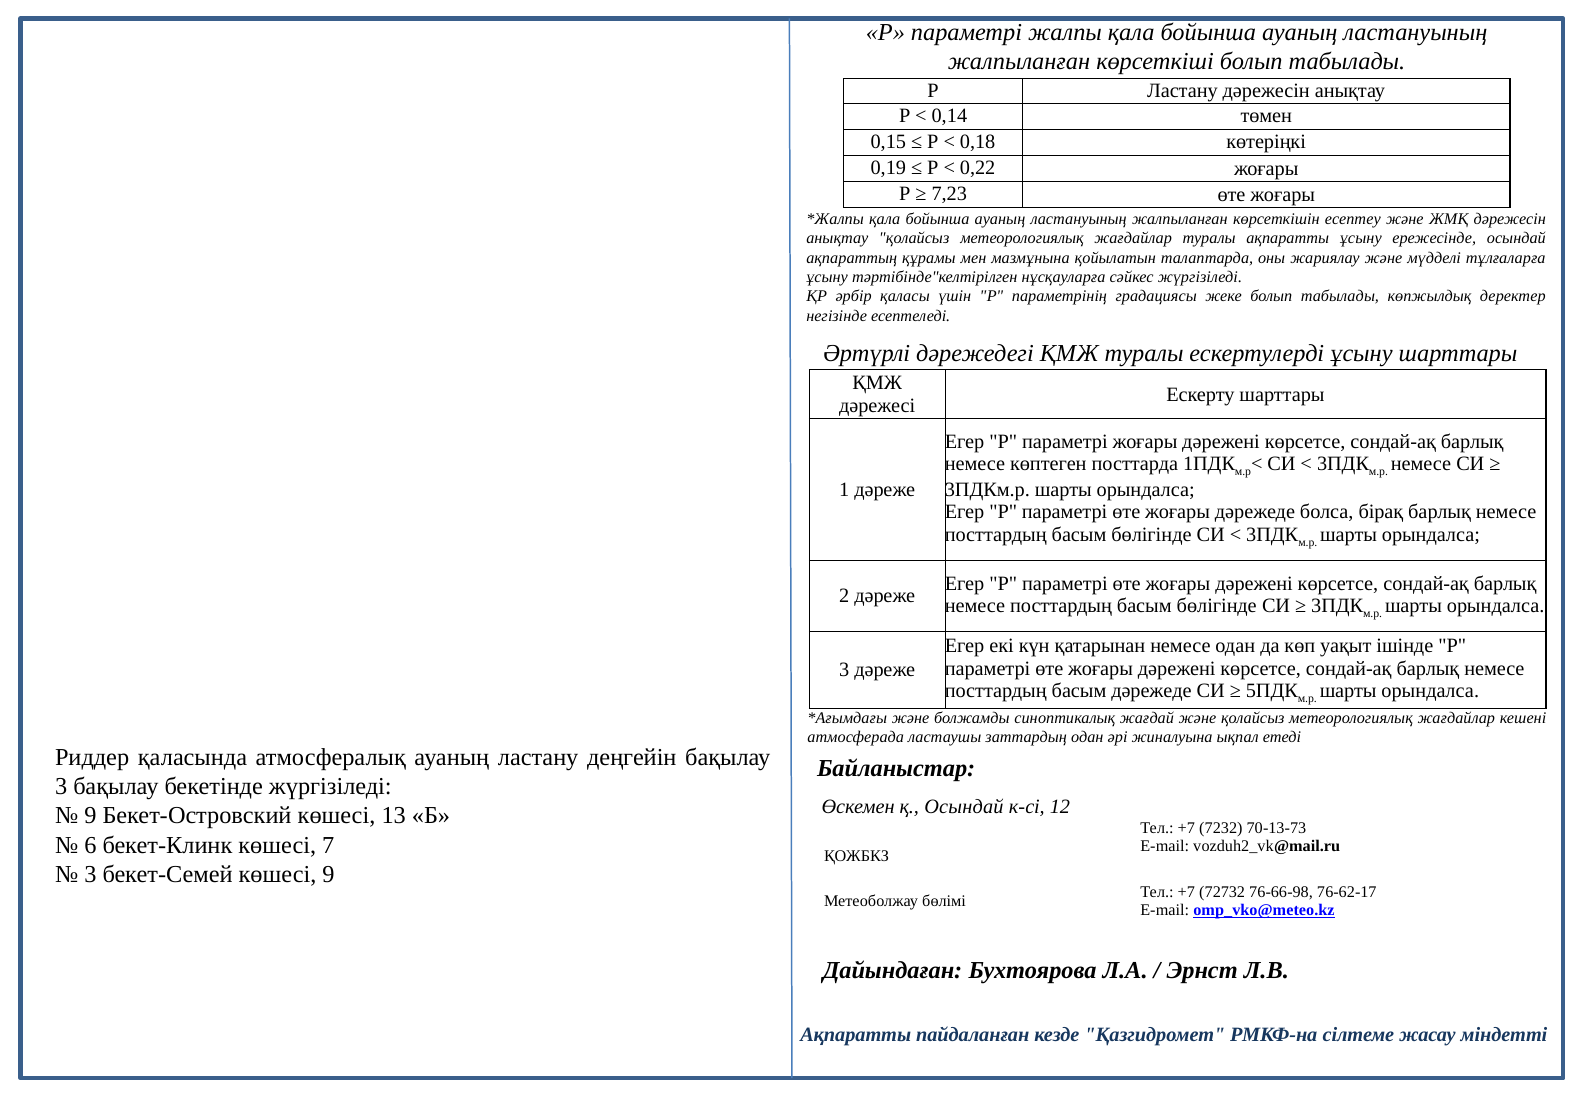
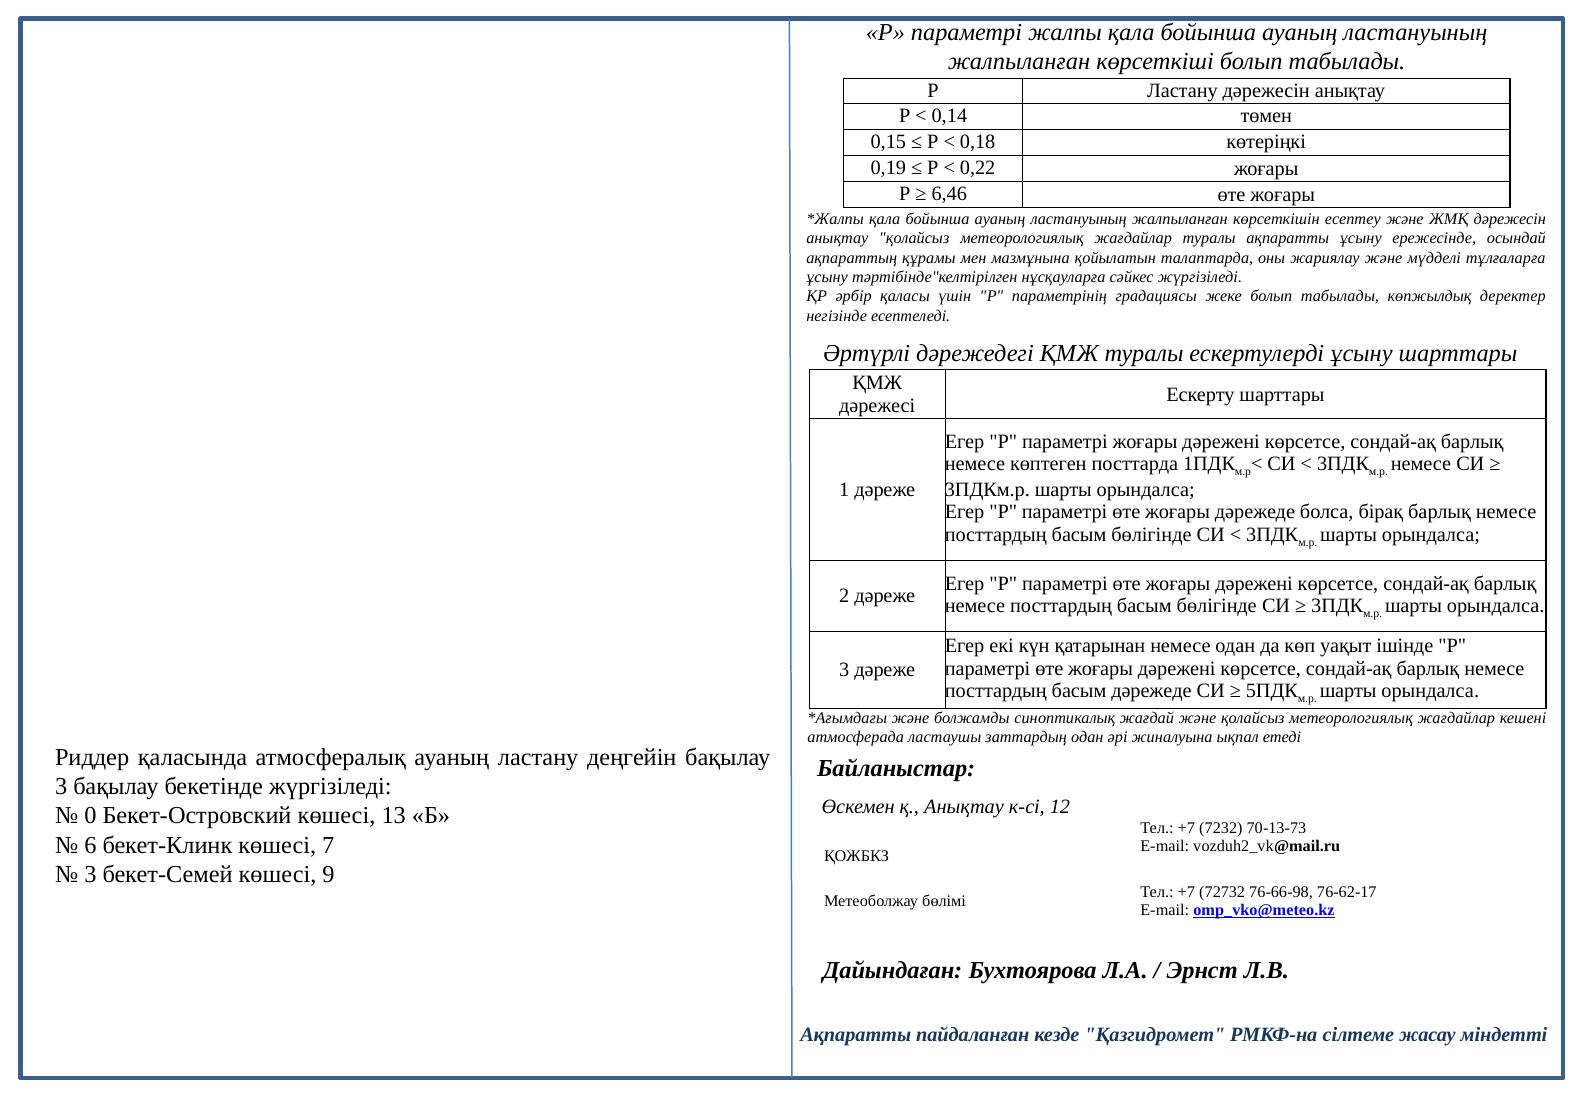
7,23: 7,23 -> 6,46
қ Осындай: Осындай -> Анықтау
9 at (90, 815): 9 -> 0
